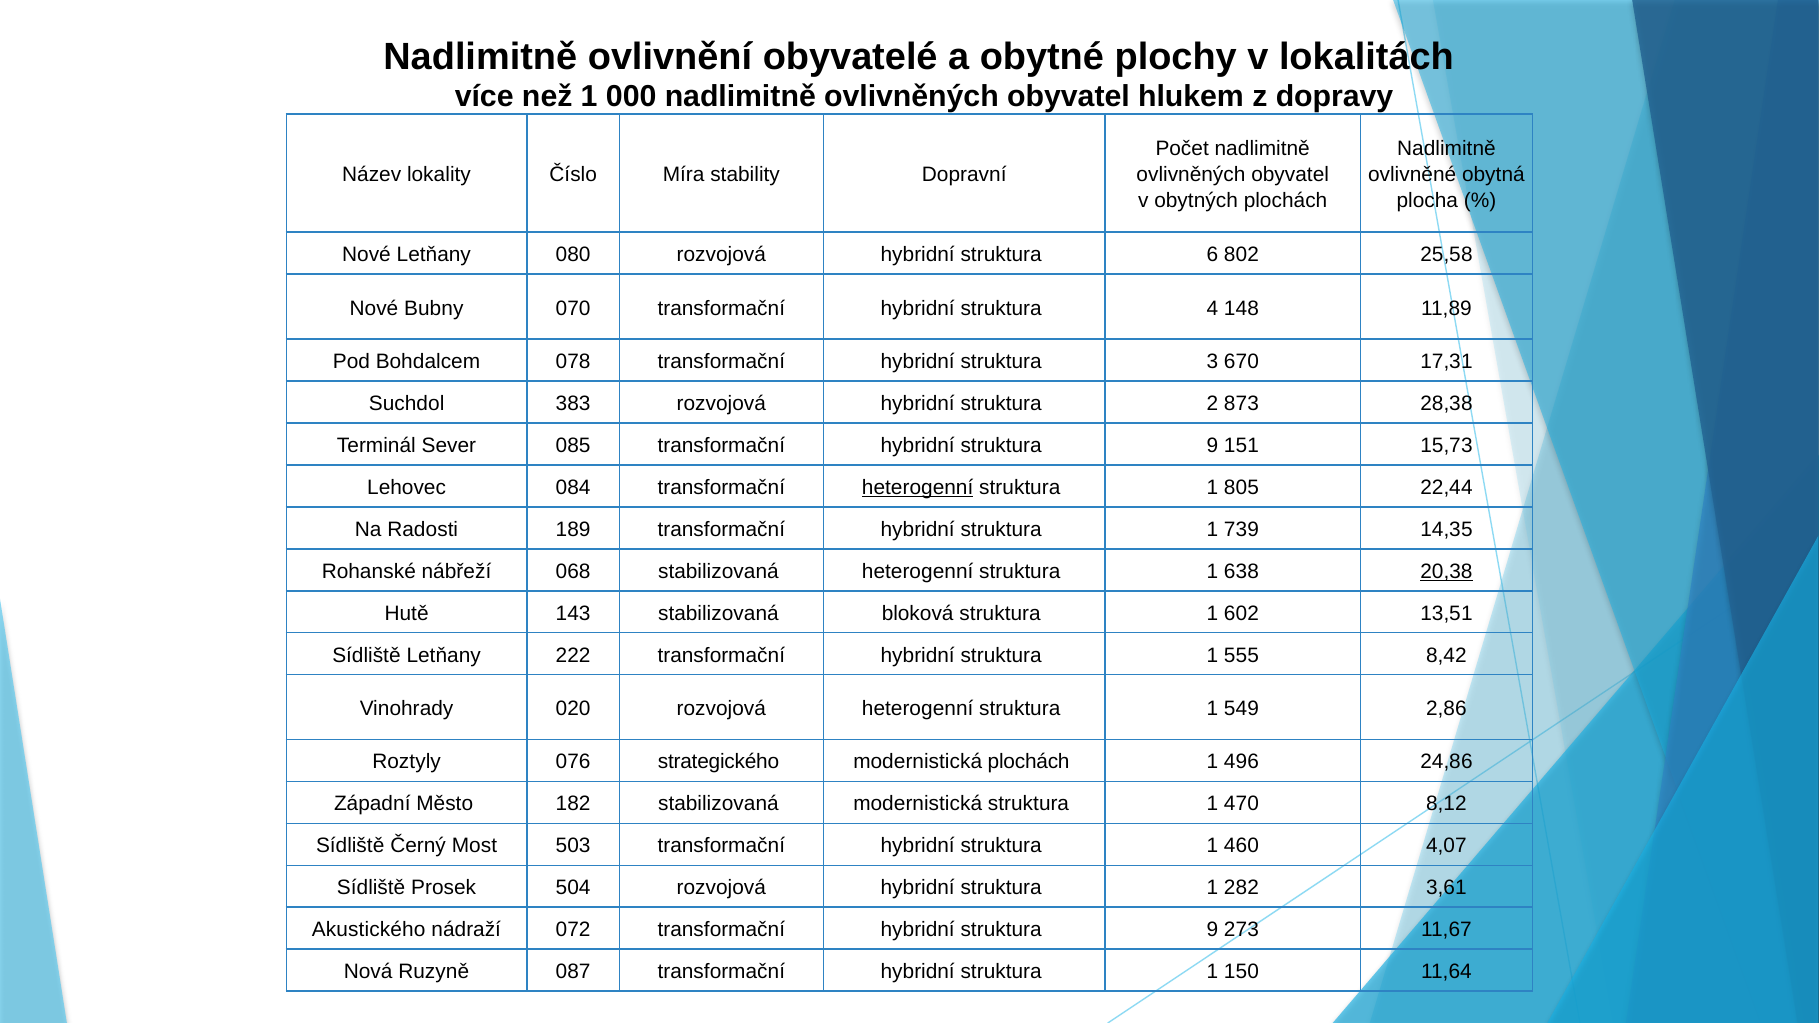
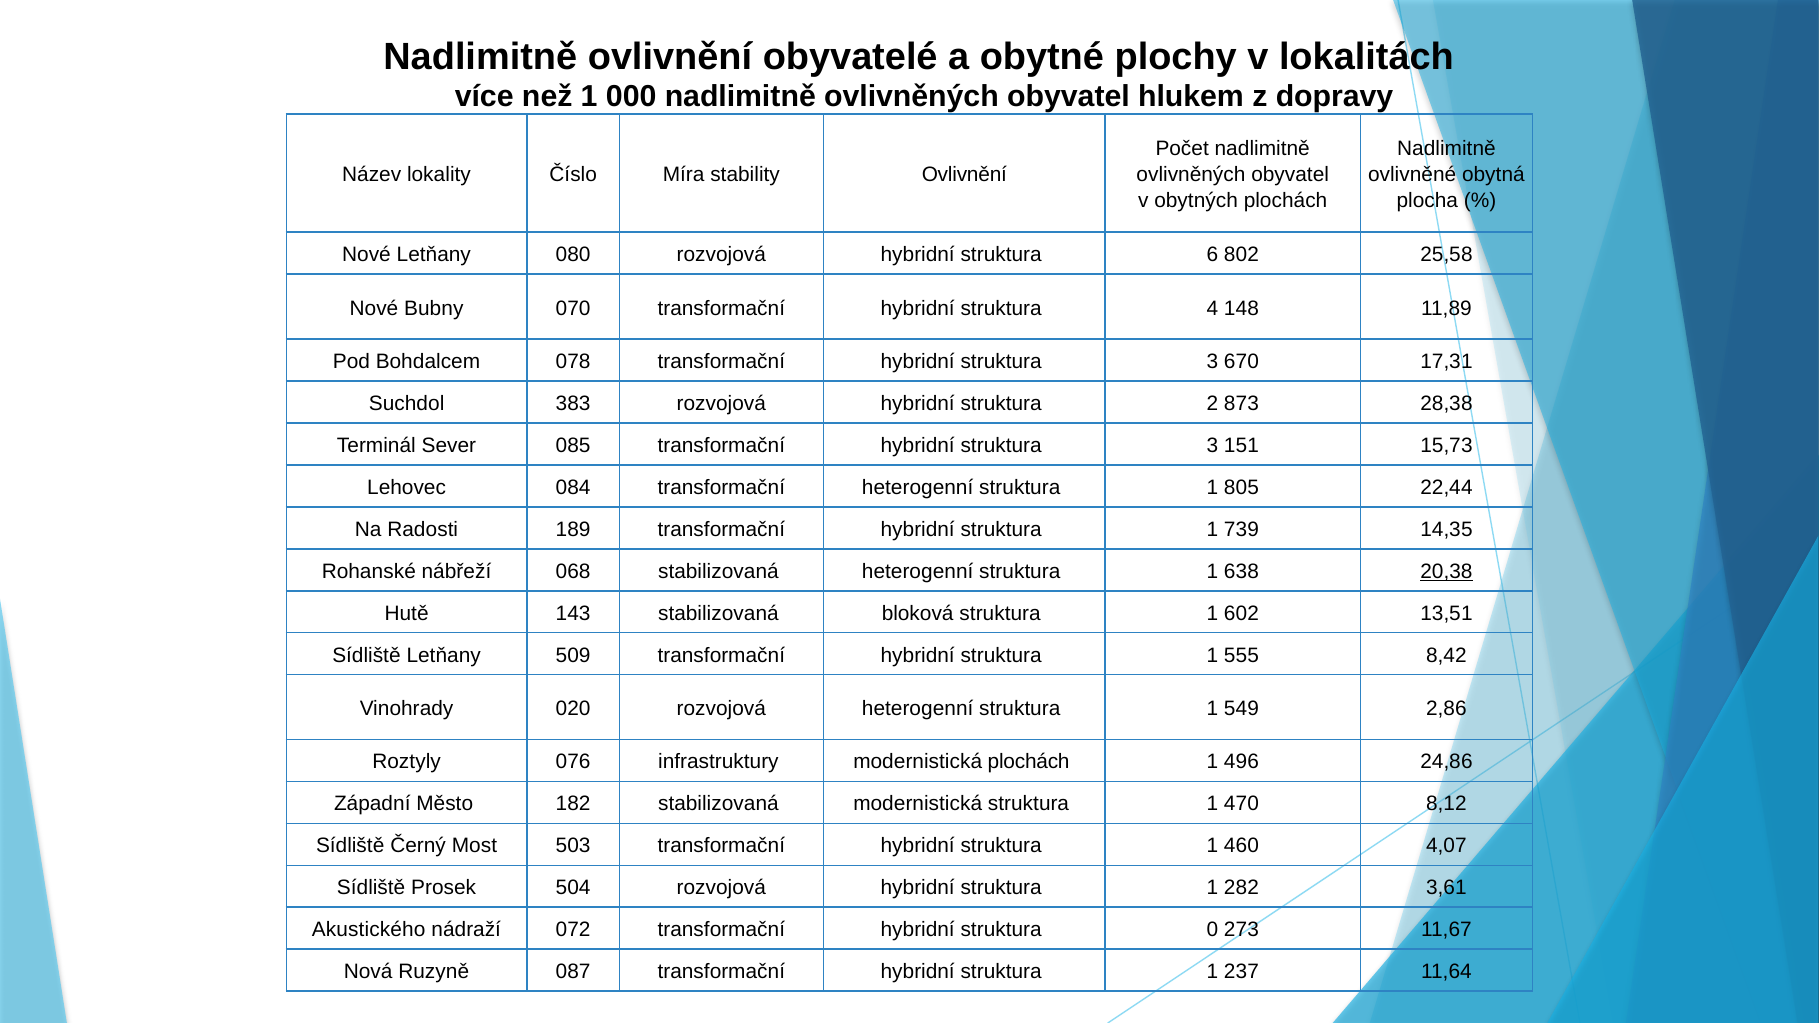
stability Dopravní: Dopravní -> Ovlivnění
9 at (1212, 446): 9 -> 3
heterogenní at (918, 487) underline: present -> none
222: 222 -> 509
strategického: strategického -> infrastruktury
9 at (1212, 930): 9 -> 0
150: 150 -> 237
